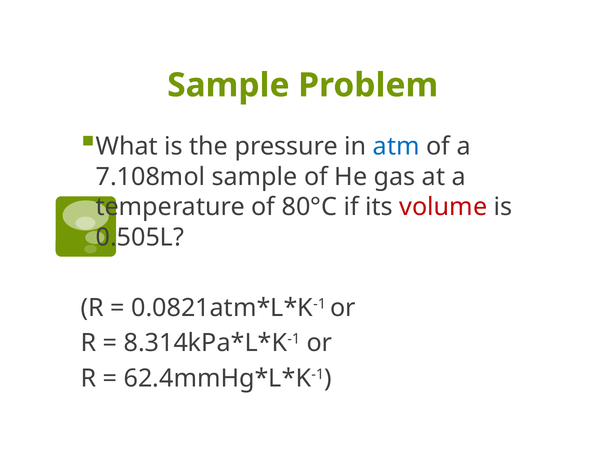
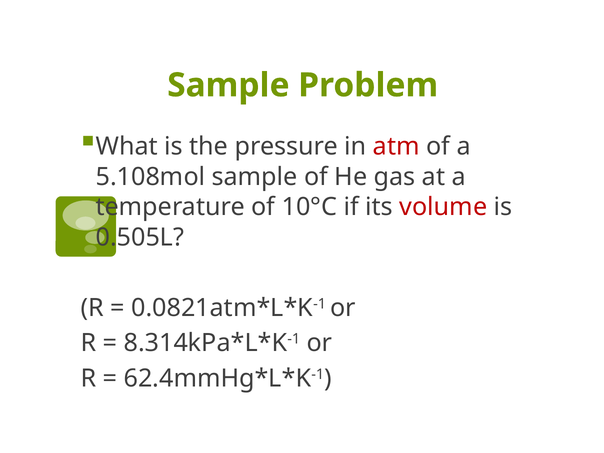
atm colour: blue -> red
7.108mol: 7.108mol -> 5.108mol
80°C: 80°C -> 10°C
